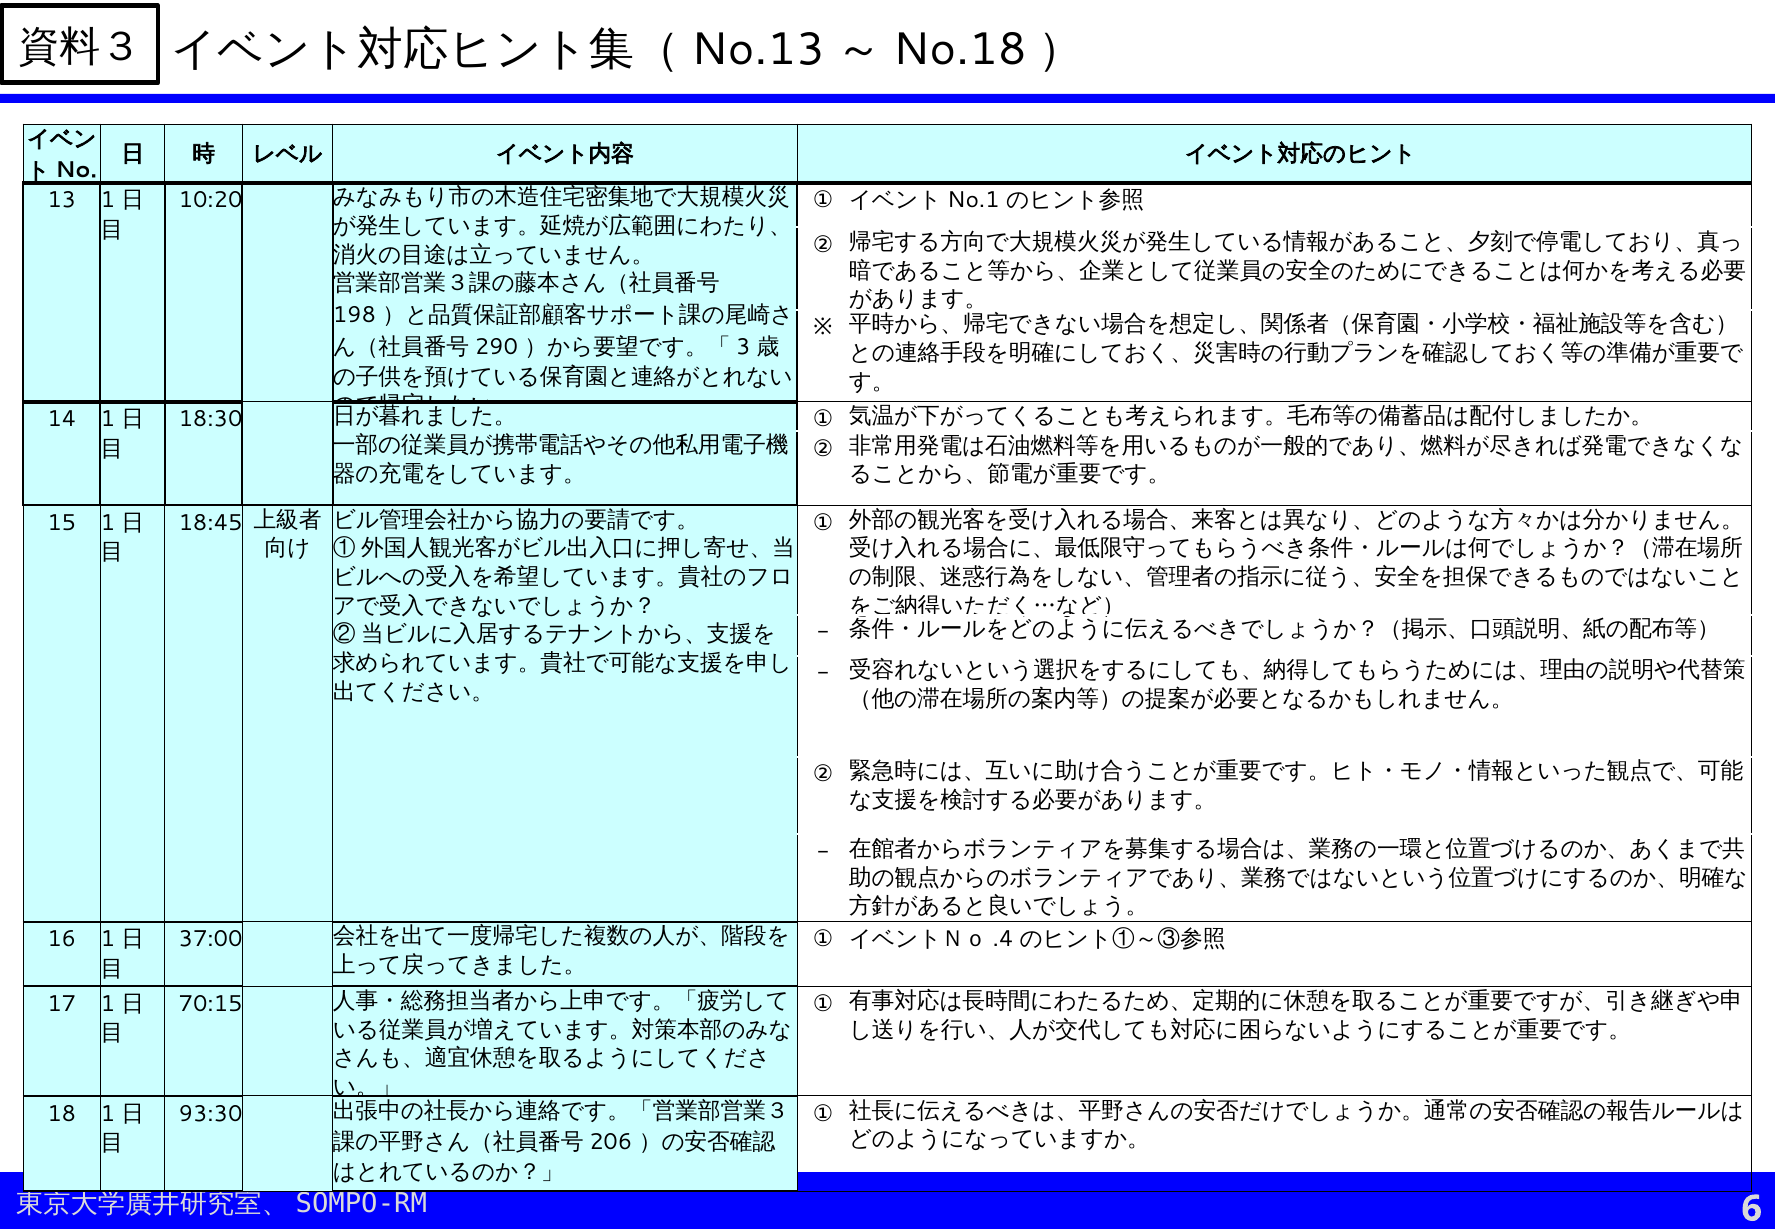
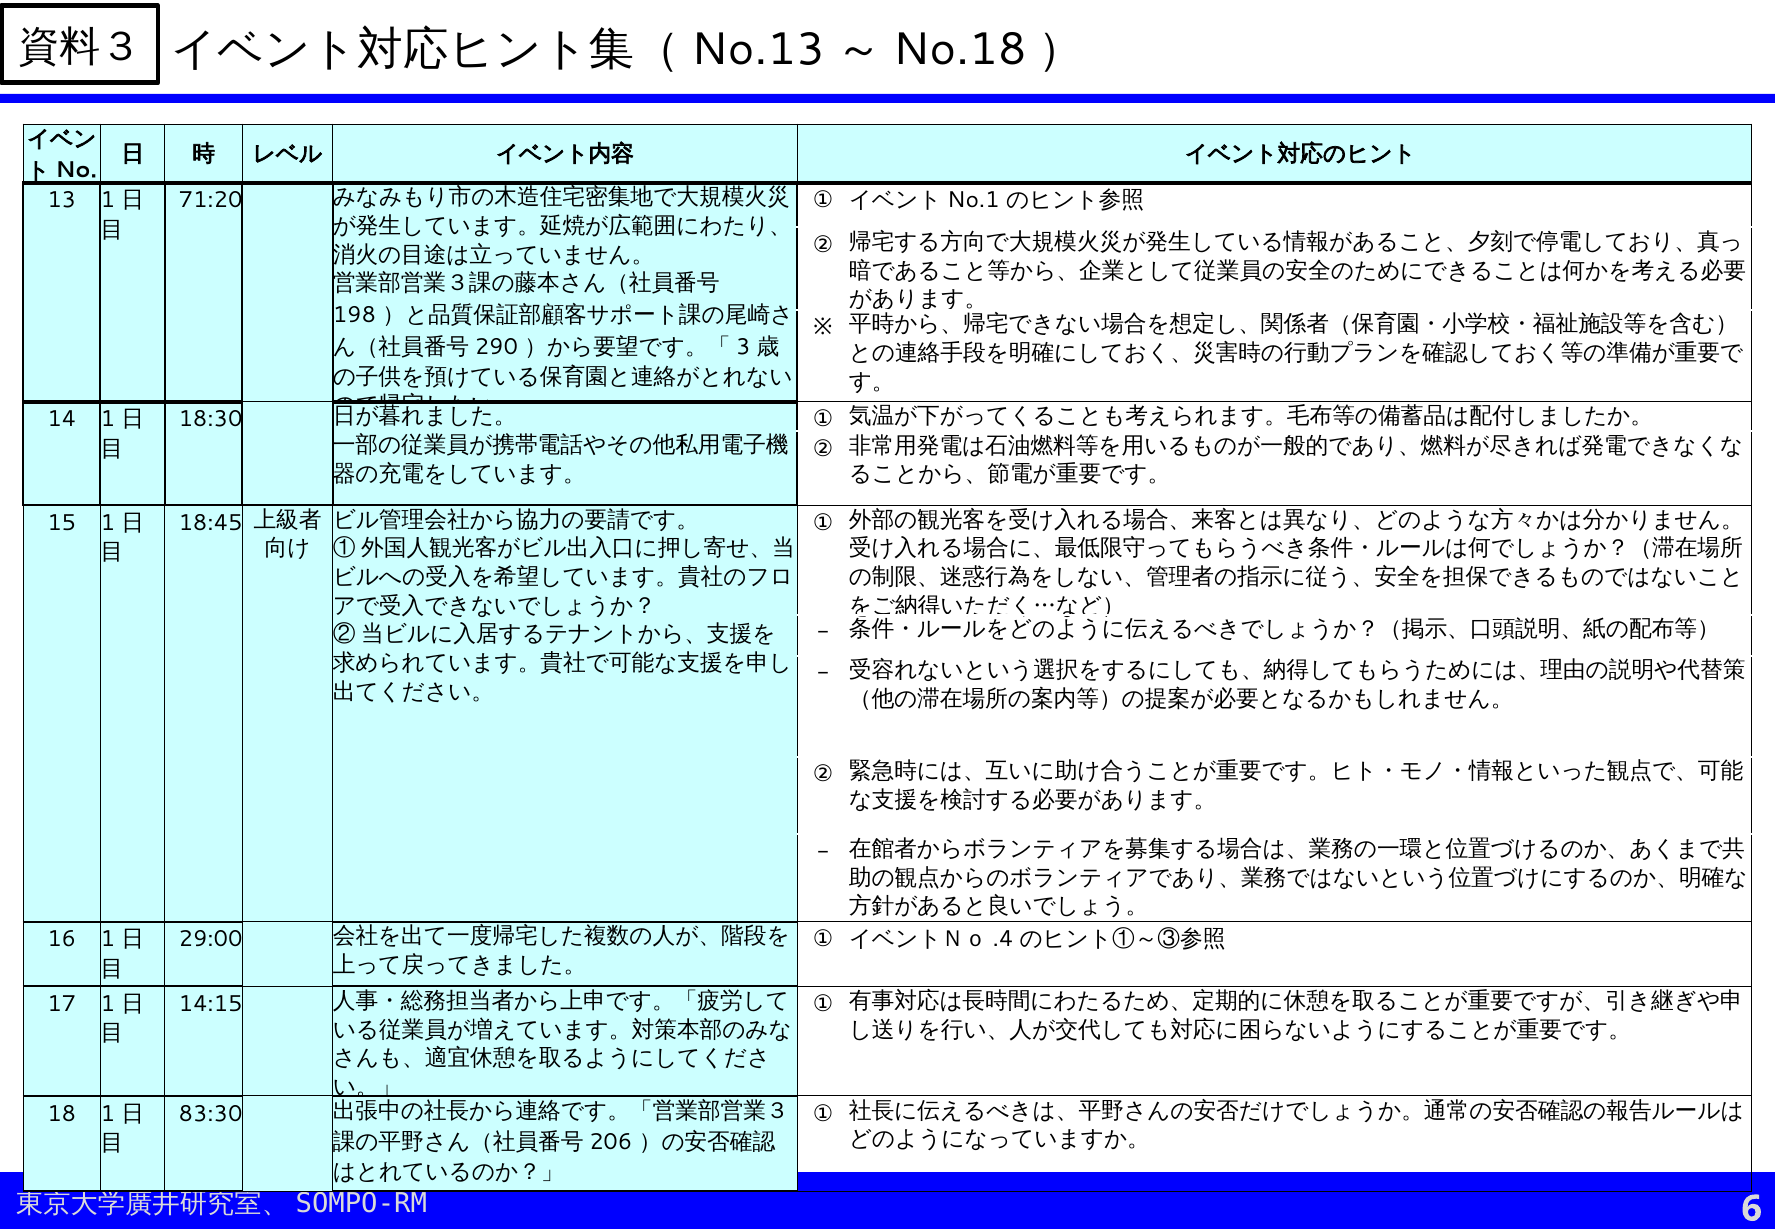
10:20: 10:20 -> 71:20
37:00: 37:00 -> 29:00
70:15: 70:15 -> 14:15
93:30: 93:30 -> 83:30
